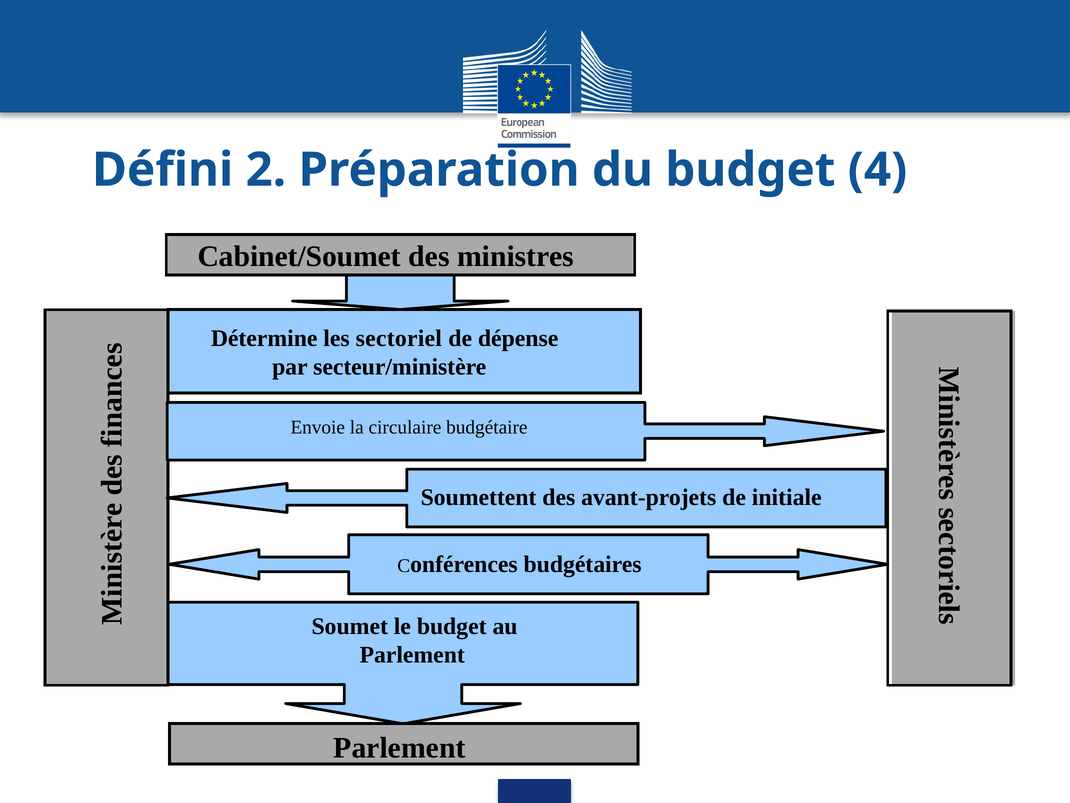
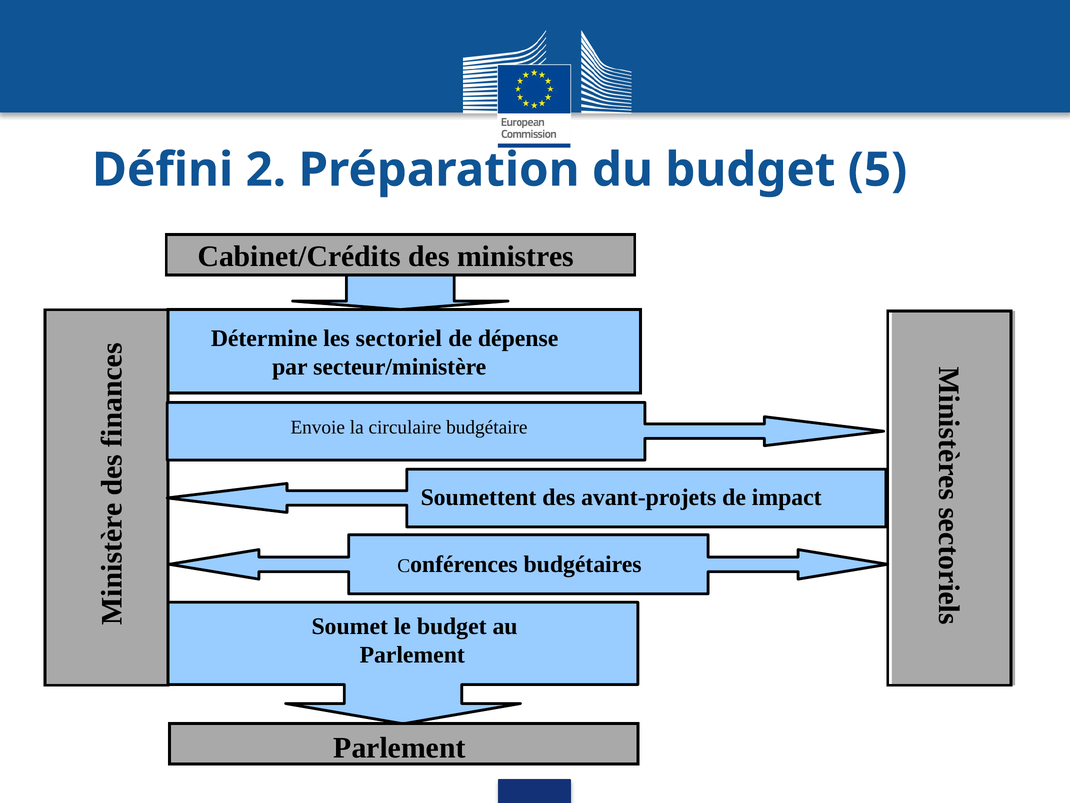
budget 4: 4 -> 5
Cabinet/Soumet: Cabinet/Soumet -> Cabinet/Crédits
initiale: initiale -> impact
